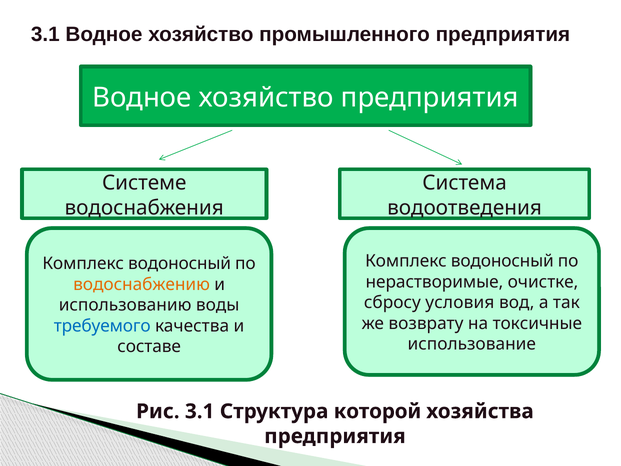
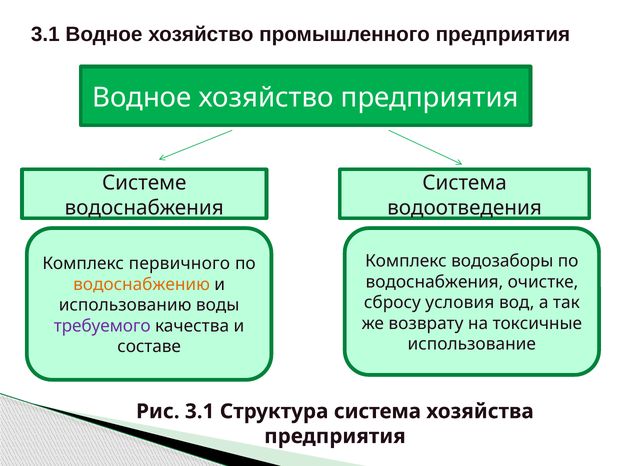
водоносный at (502, 261): водоносный -> водозаборы
водоносный at (180, 264): водоносный -> первичного
нерастворимые at (434, 282): нерастворимые -> водоснабжения
требуемого colour: blue -> purple
Структура которой: которой -> система
